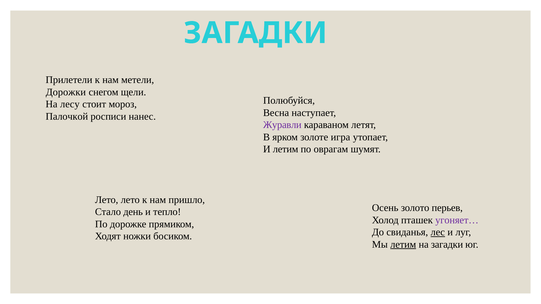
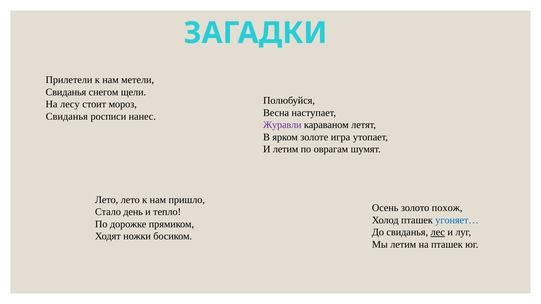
Дорожки at (66, 92): Дорожки -> Свиданья
Палочкой at (67, 116): Палочкой -> Свиданья
перьев: перьев -> похож
угоняет… colour: purple -> blue
летим at (403, 245) underline: present -> none
на загадки: загадки -> пташек
